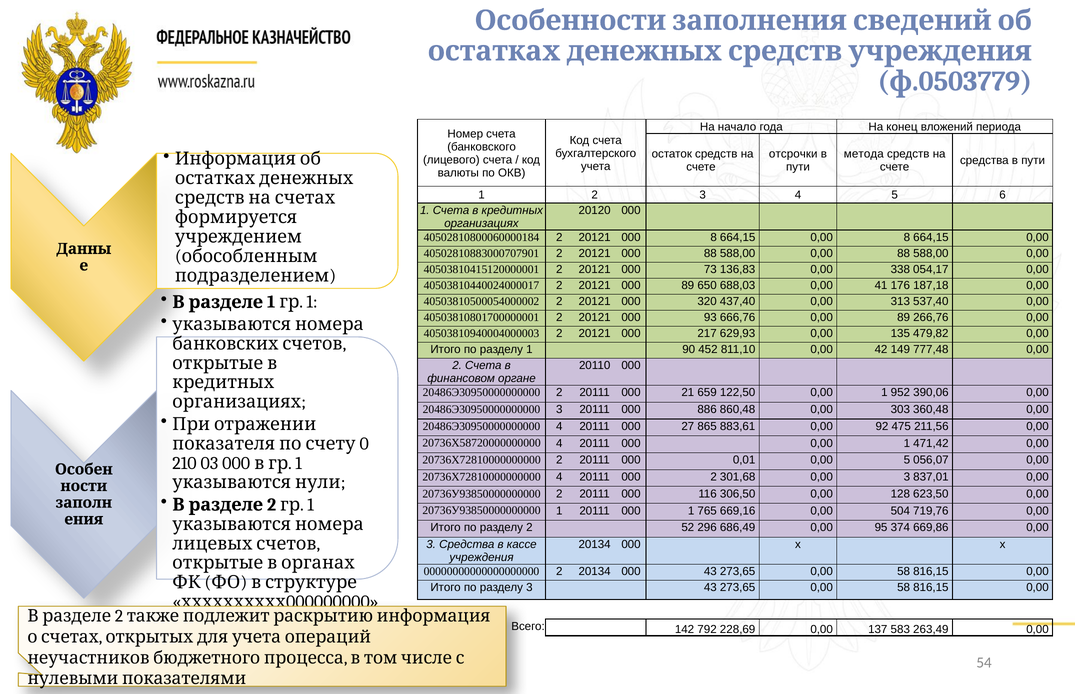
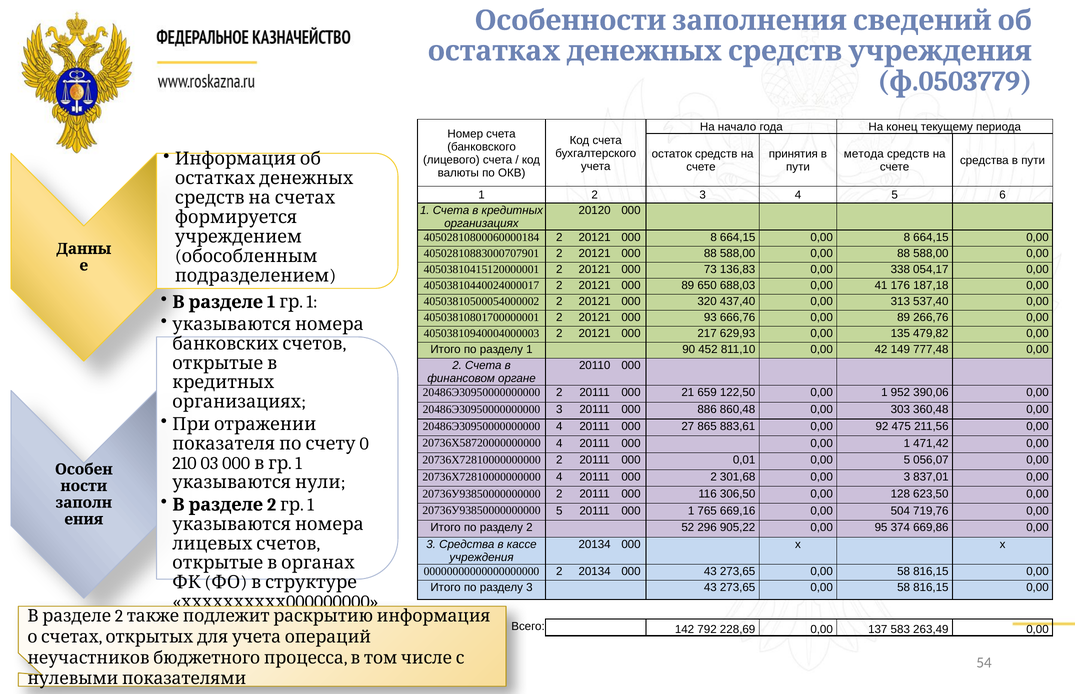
вложений: вложений -> текущему
отсрочки: отсрочки -> принятия
1 at (559, 511): 1 -> 5
686,49: 686,49 -> 905,22
